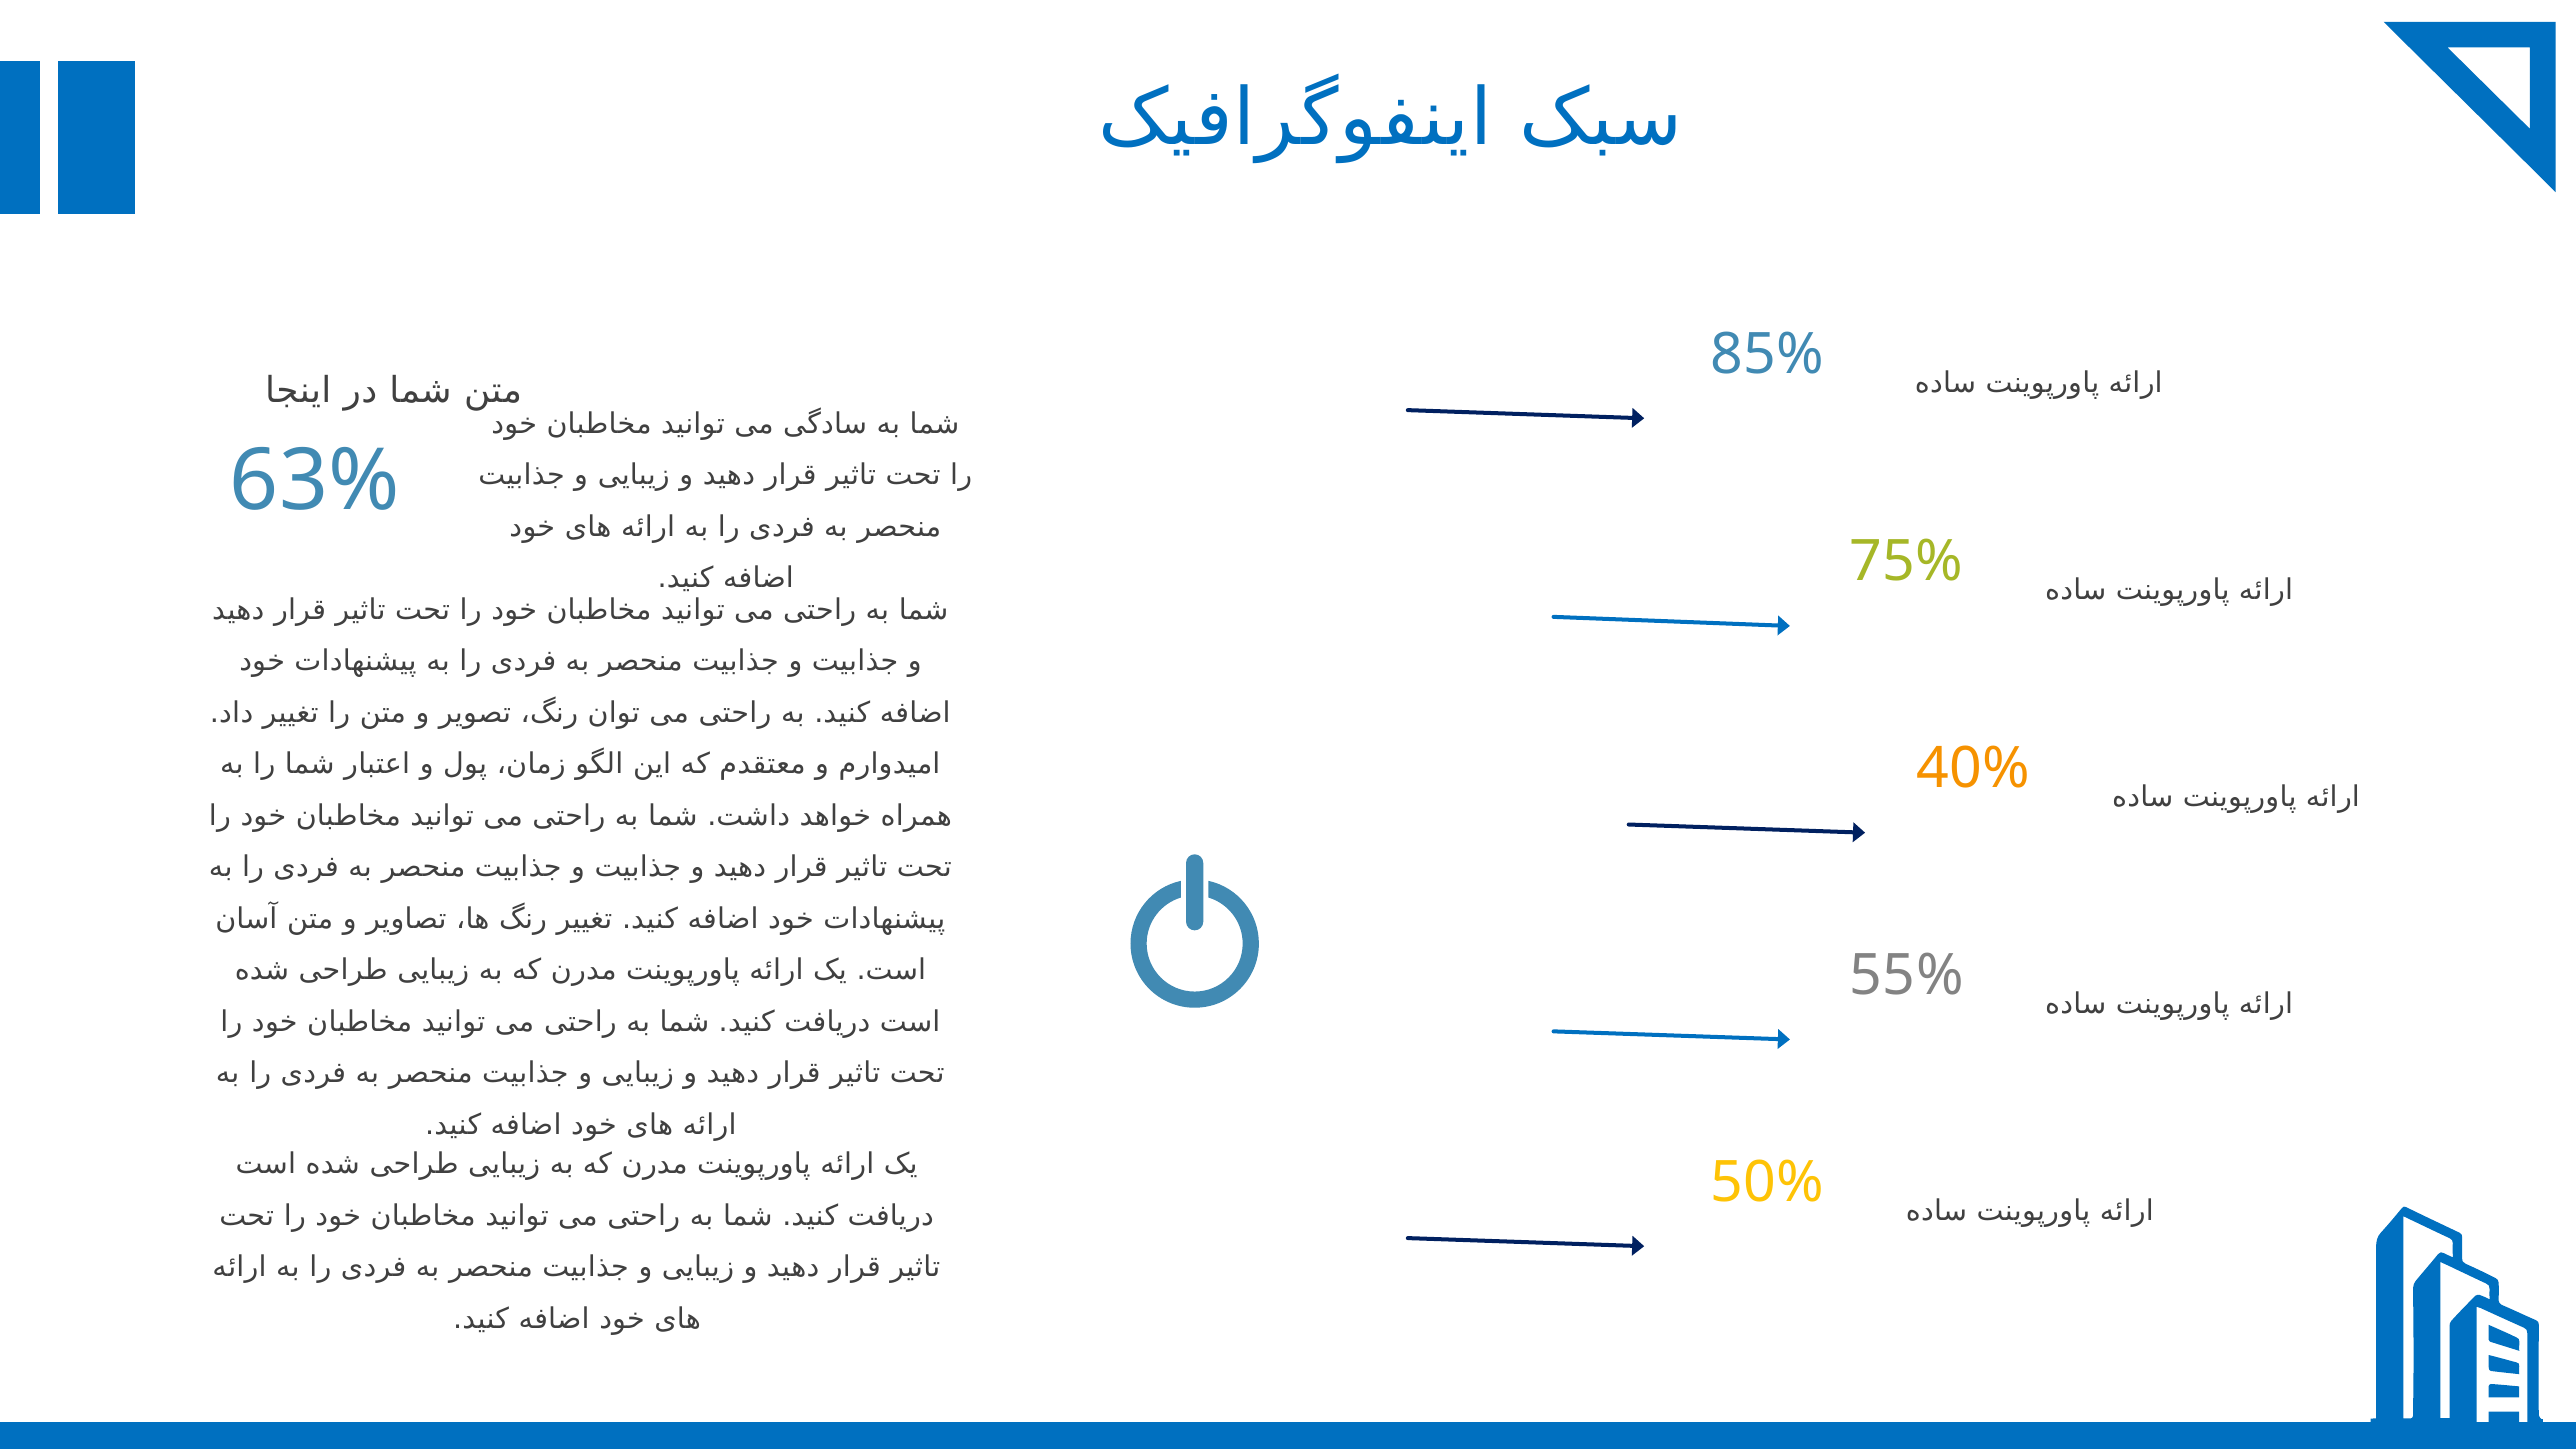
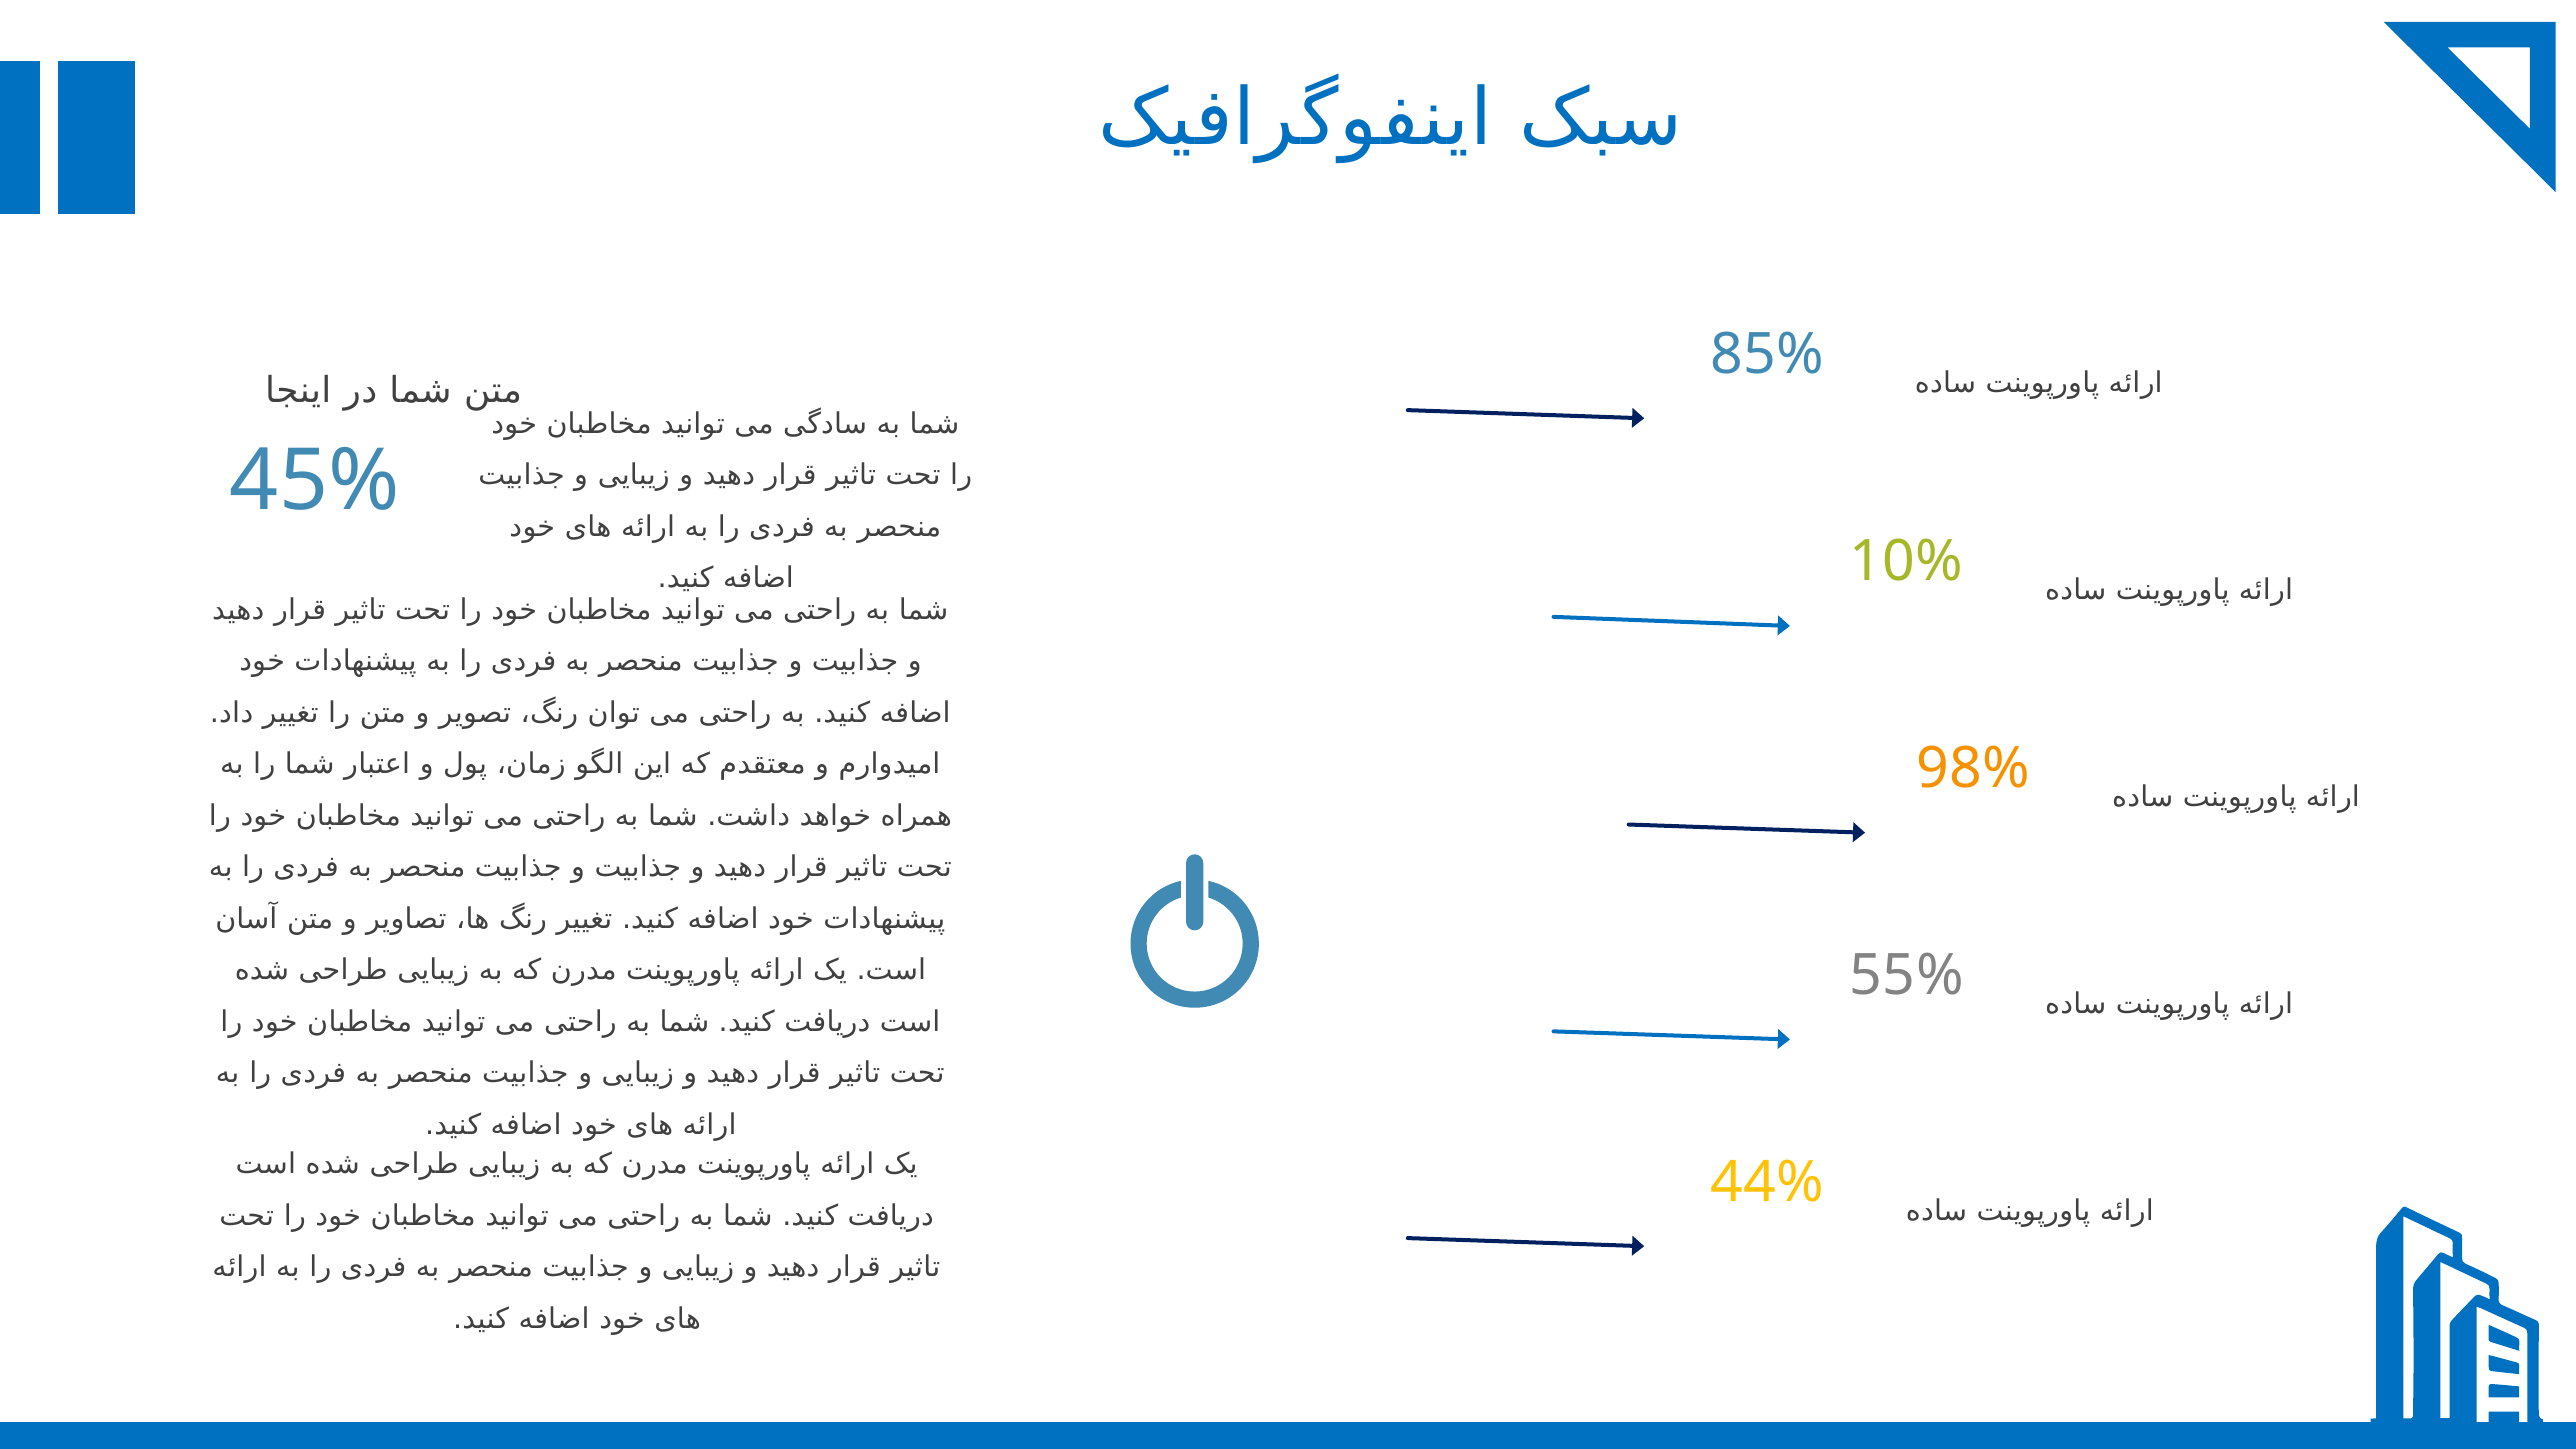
63%: 63% -> 45%
75%: 75% -> 10%
40%: 40% -> 98%
50%: 50% -> 44%
